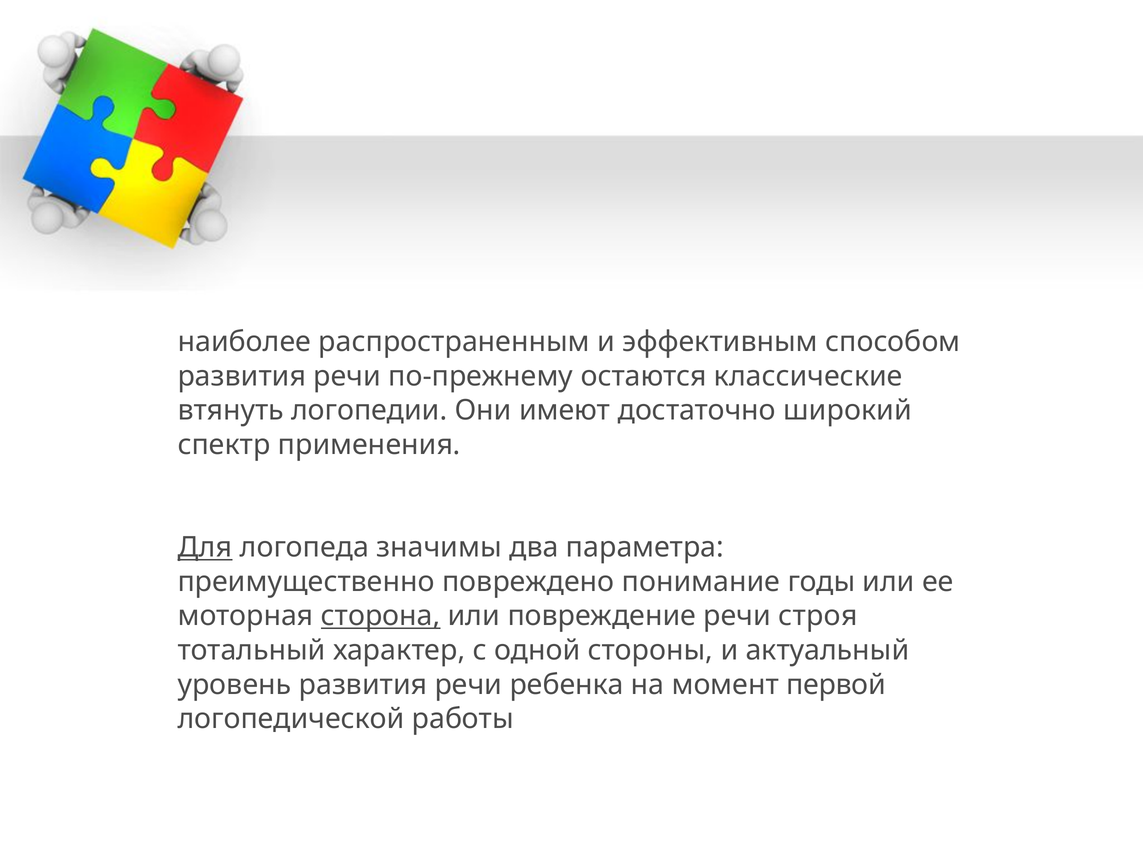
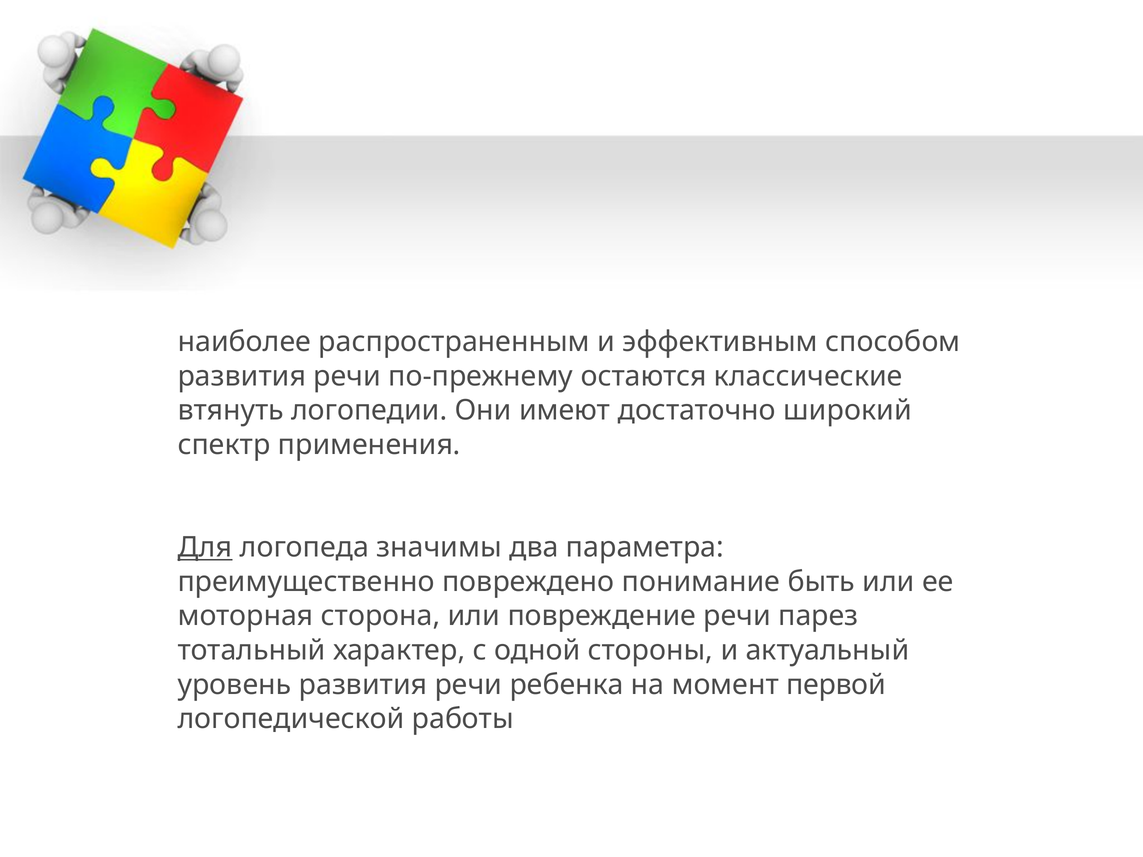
годы: годы -> быть
сторона underline: present -> none
строя: строя -> парез
